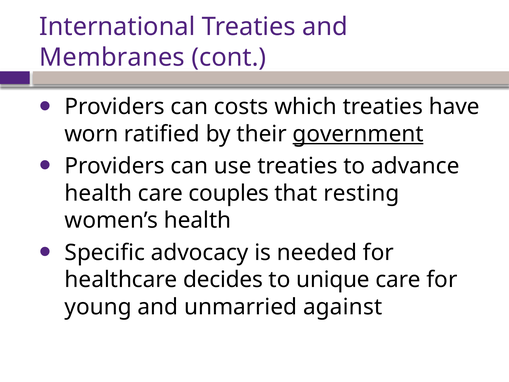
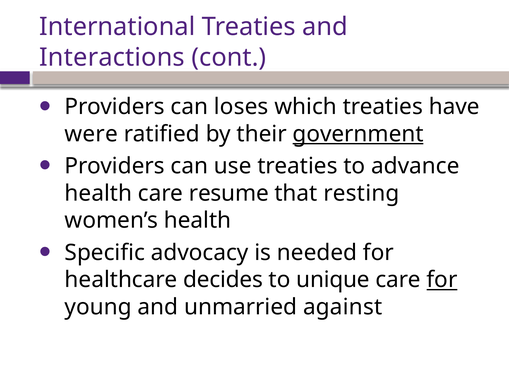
Membranes: Membranes -> Interactions
costs: costs -> loses
worn: worn -> were
couples: couples -> resume
for at (442, 280) underline: none -> present
